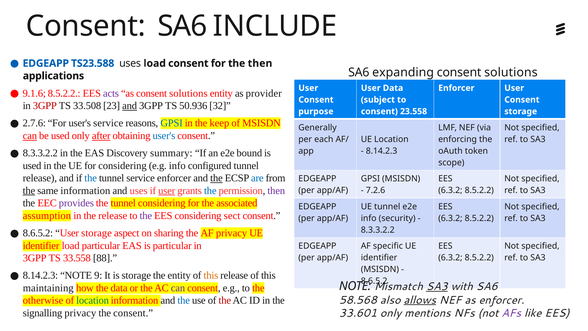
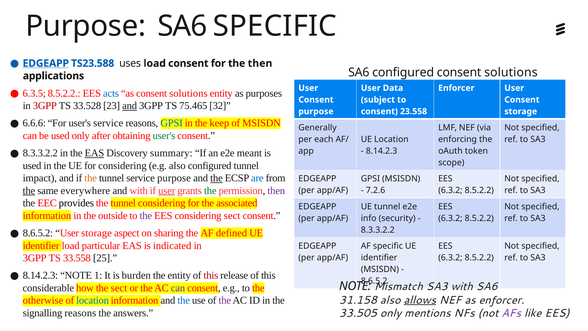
Consent at (86, 26): Consent -> Purpose
SA6 INCLUDE: INCLUDE -> SPECIFIC
EDGEAPP at (46, 63) underline: none -> present
SA6 expanding: expanding -> configured
9.1.6: 9.1.6 -> 6.3.5
acts colour: purple -> blue
provider: provider -> purposes
33.508: 33.508 -> 33.528
50.936: 50.936 -> 75.465
2.7.6: 2.7.6 -> 6.6.6
can at (30, 136) underline: present -> none
after underline: present -> none
user's at (164, 136) colour: blue -> green
EAS at (94, 153) underline: none -> present
bound: bound -> meant
e.g info: info -> also
release at (40, 178): release -> impact
the at (91, 178) colour: blue -> orange
service enforcer: enforcer -> purpose
same information: information -> everywhere
and uses: uses -> with
the at (210, 191) colour: blue -> green
provides colour: purple -> black
assumption at (47, 216): assumption -> information
the release: release -> outside
AF privacy: privacy -> defined
is particular: particular -> indicated
88: 88 -> 25
9: 9 -> 1
is storage: storage -> burden
this at (211, 275) colour: orange -> red
SA3 at (437, 286) underline: present -> none
maintaining: maintaining -> considerable
the data: data -> sect
location at (93, 300) colour: green -> blue
the at (225, 300) colour: red -> purple
58.568: 58.568 -> 31.158
signalling privacy: privacy -> reasons
the consent: consent -> answers
33.601: 33.601 -> 33.505
